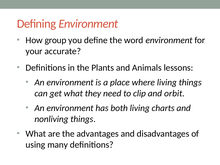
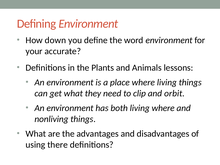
group: group -> down
living charts: charts -> where
many: many -> there
